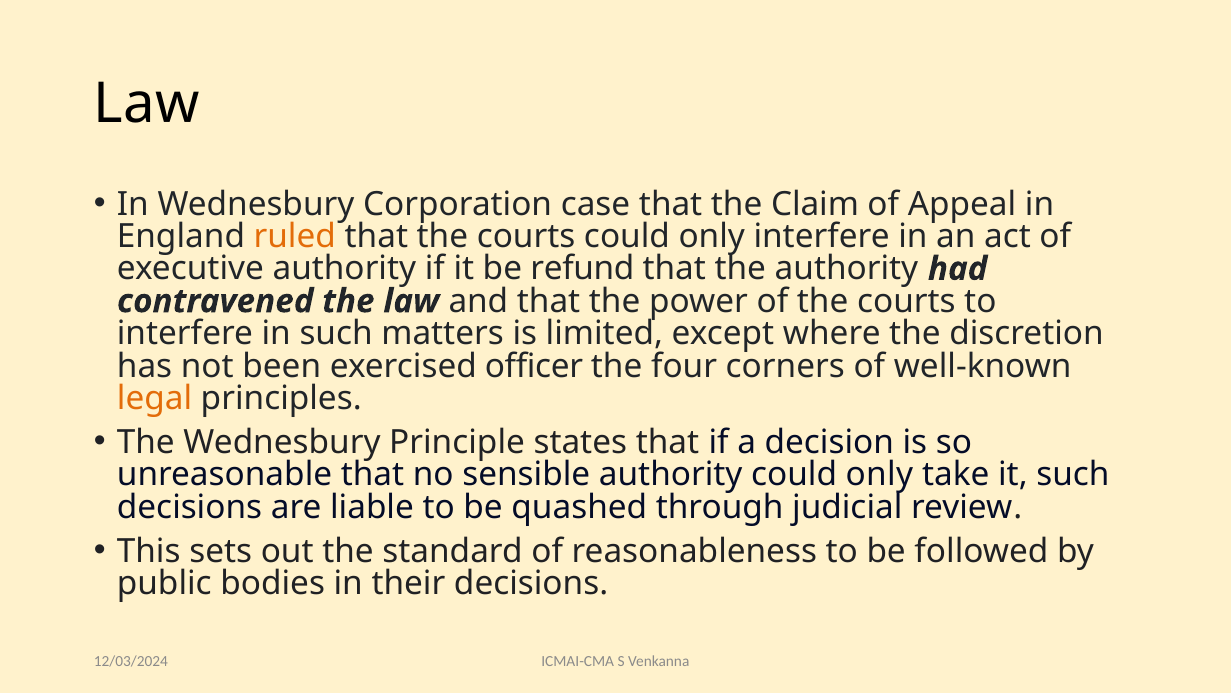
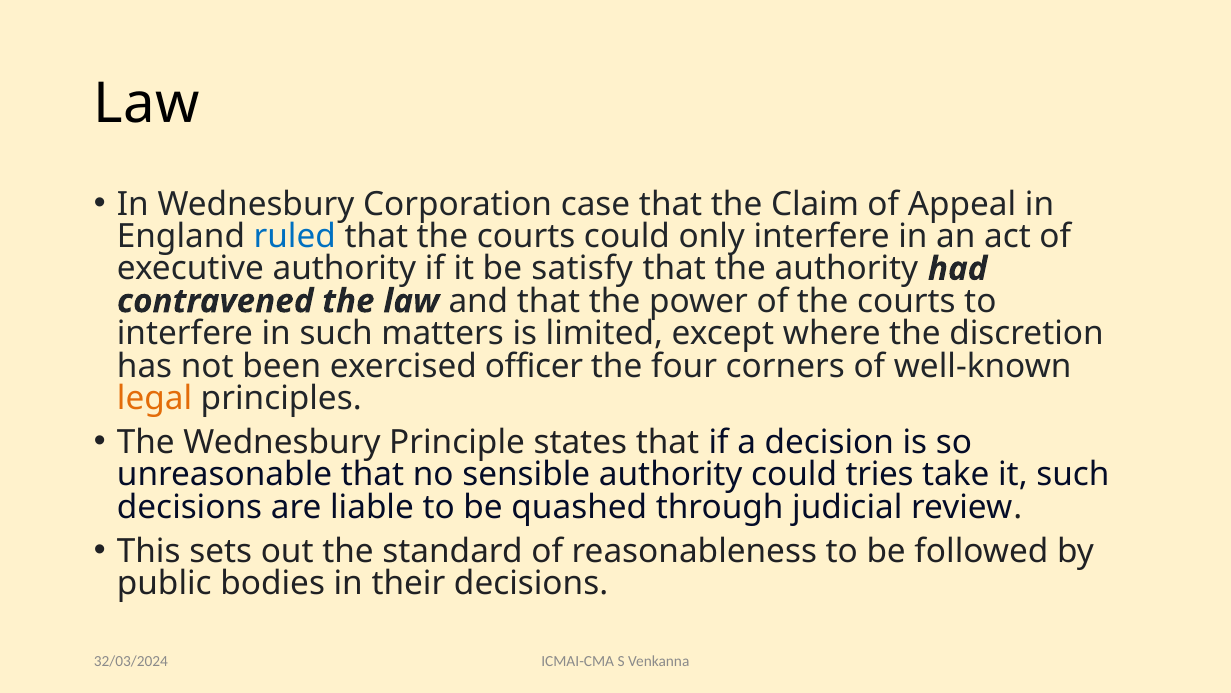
ruled colour: orange -> blue
refund: refund -> satisfy
authority could only: only -> tries
12/03/2024: 12/03/2024 -> 32/03/2024
